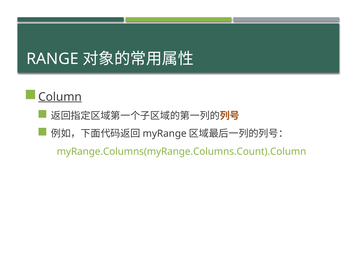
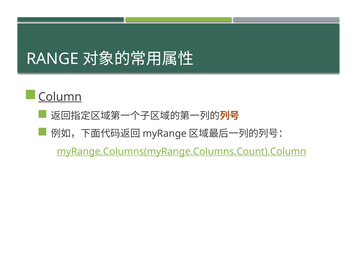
myRange.Columns(myRange.Columns.Count).Column underline: none -> present
